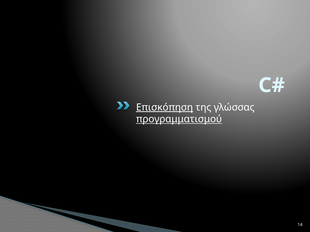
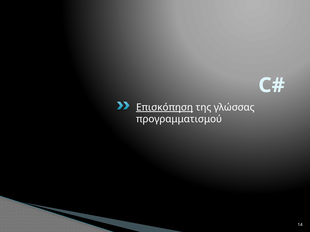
προγραμματισμού underline: present -> none
